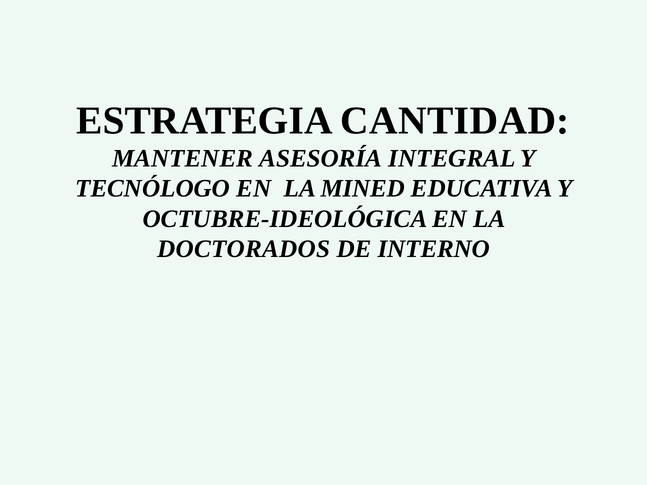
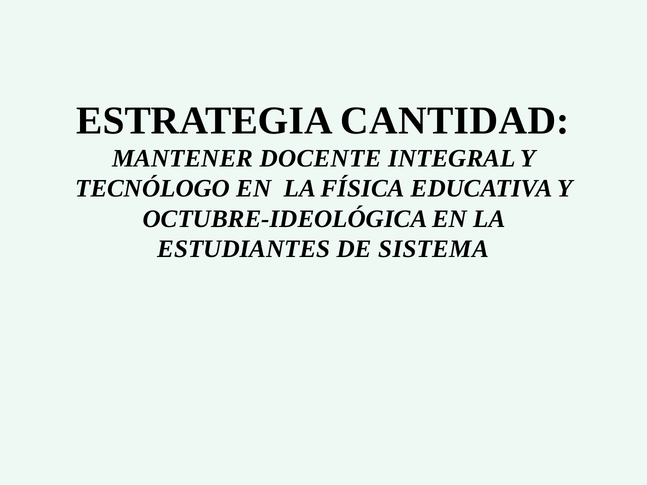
ASESORÍA: ASESORÍA -> DOCENTE
MINED: MINED -> FÍSICA
DOCTORADOS: DOCTORADOS -> ESTUDIANTES
INTERNO: INTERNO -> SISTEMA
